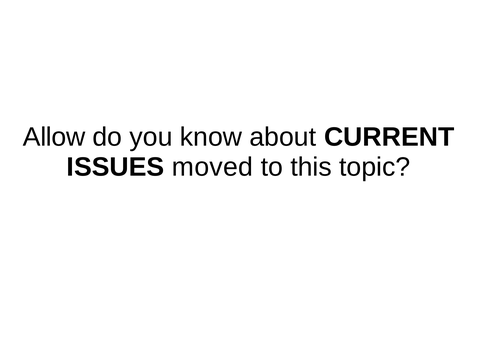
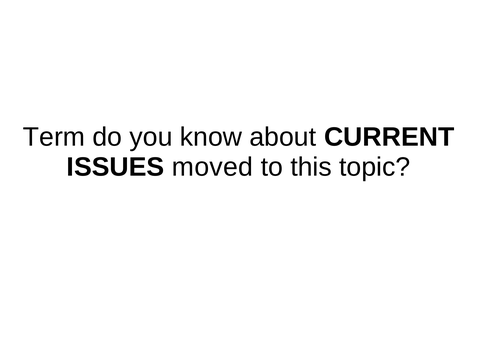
Allow: Allow -> Term
